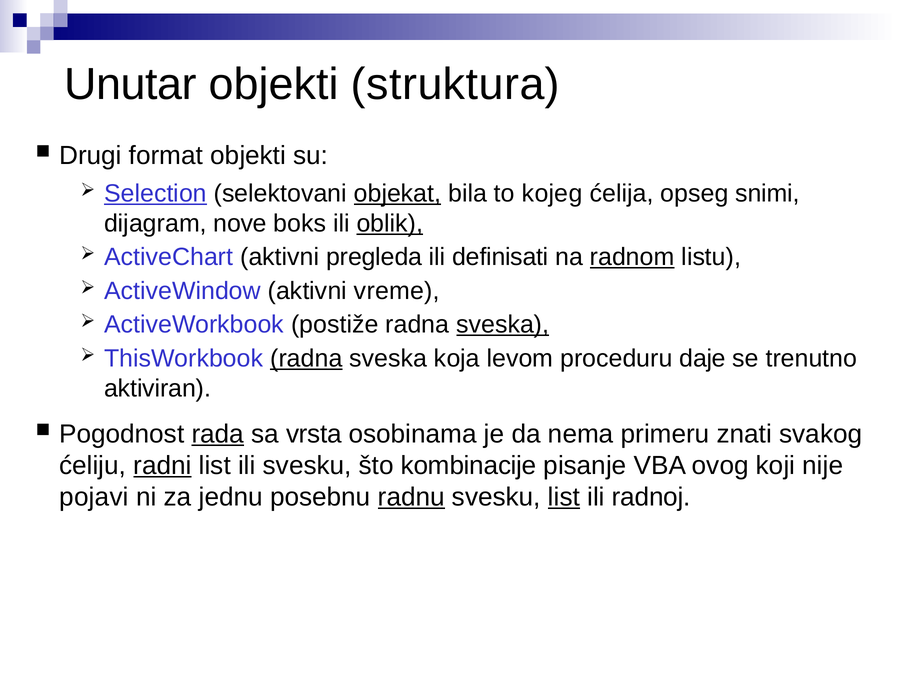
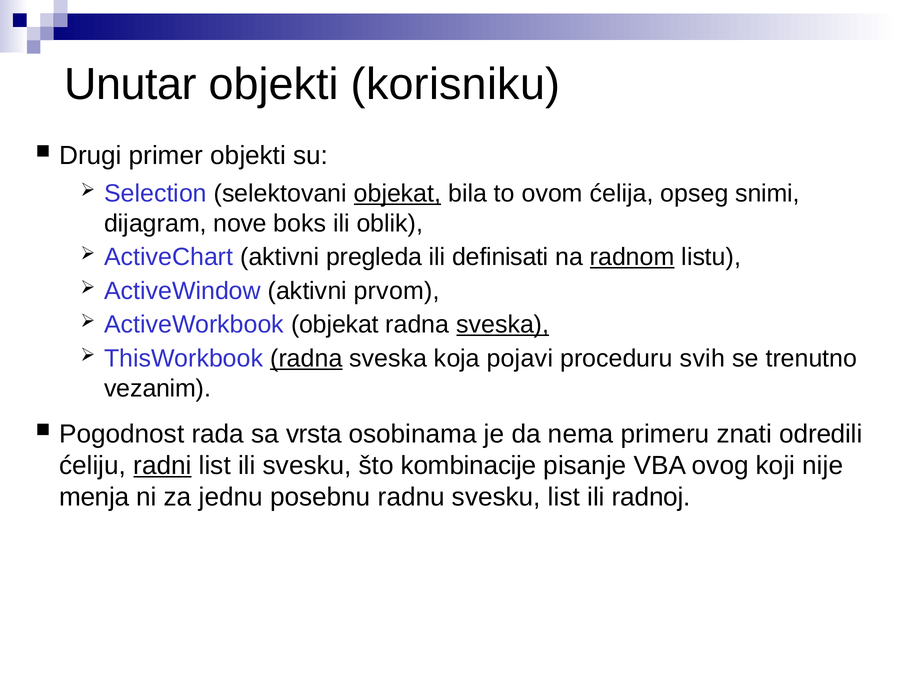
struktura: struktura -> korisniku
format: format -> primer
Selection underline: present -> none
kojeg: kojeg -> ovom
oblik underline: present -> none
vreme: vreme -> prvom
ActiveWorkbook postiže: postiže -> objekat
levom: levom -> pojavi
daje: daje -> svih
aktiviran: aktiviran -> vezanim
rada underline: present -> none
svakog: svakog -> odredili
pojavi: pojavi -> menja
radnu underline: present -> none
list at (564, 497) underline: present -> none
